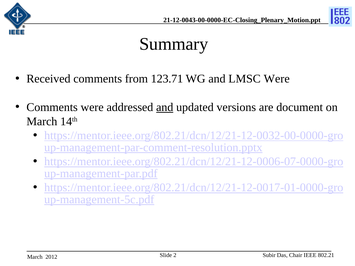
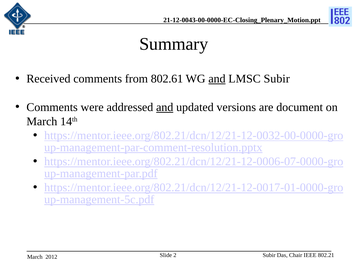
123.71: 123.71 -> 802.61
and at (217, 79) underline: none -> present
LMSC Were: Were -> Subir
